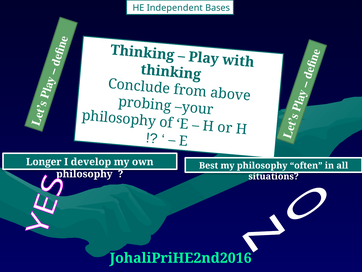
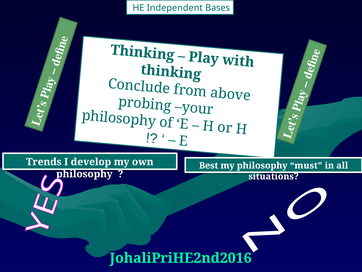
Longer: Longer -> Trends
often: often -> must
